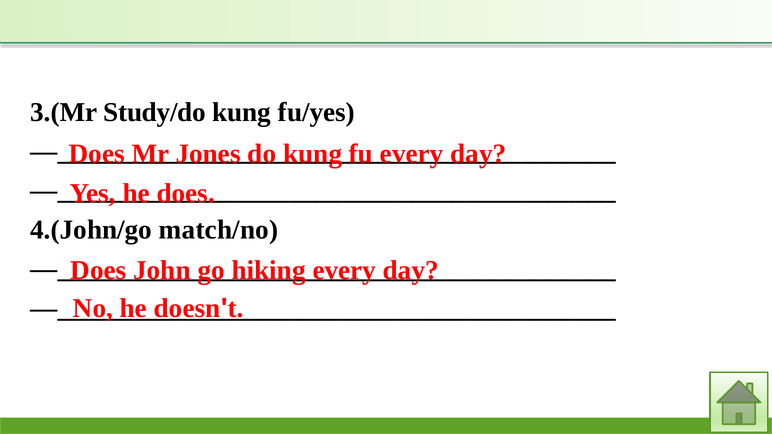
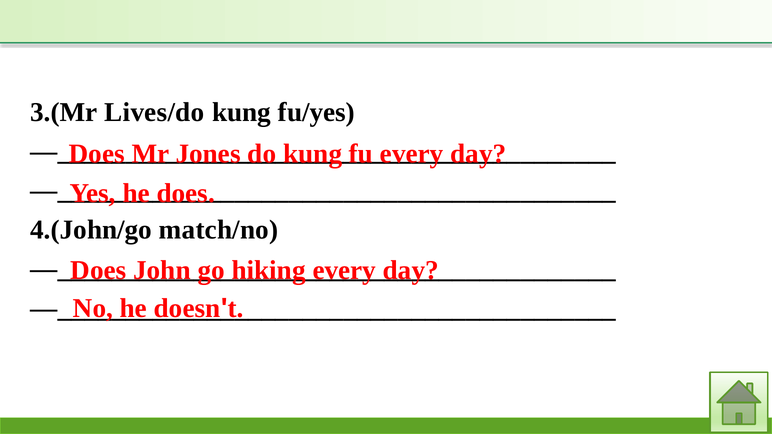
Study/do: Study/do -> Lives/do
